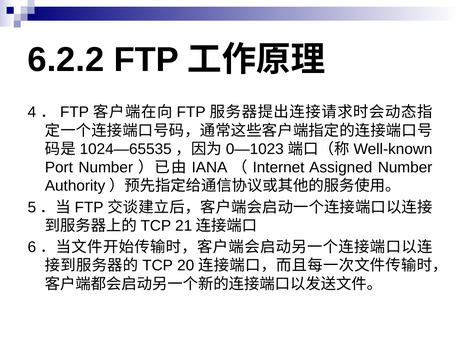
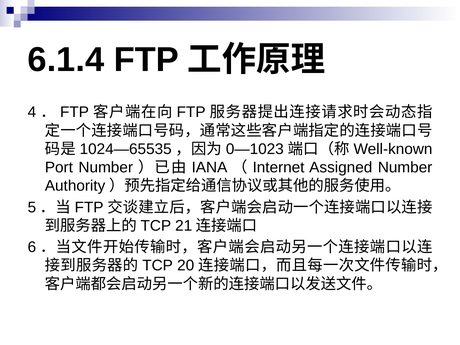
6.2.2: 6.2.2 -> 6.1.4
